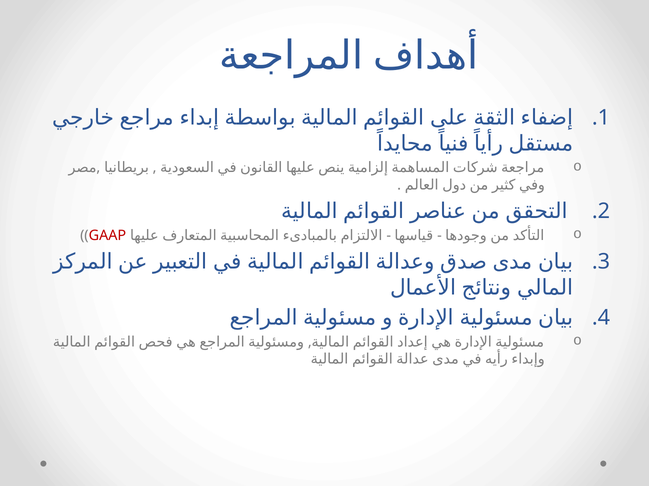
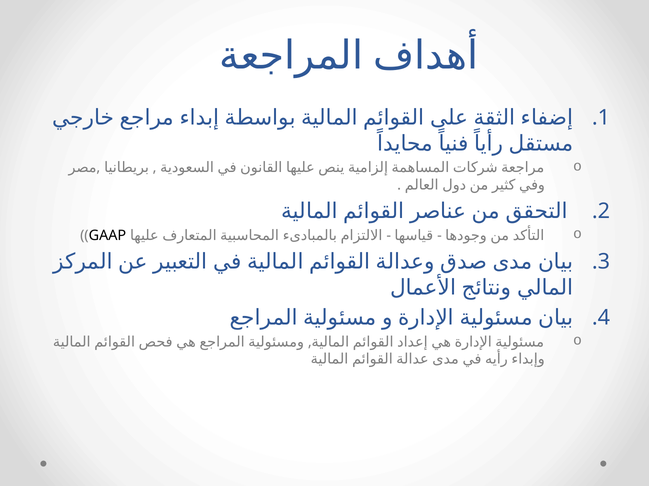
GAAP colour: red -> black
